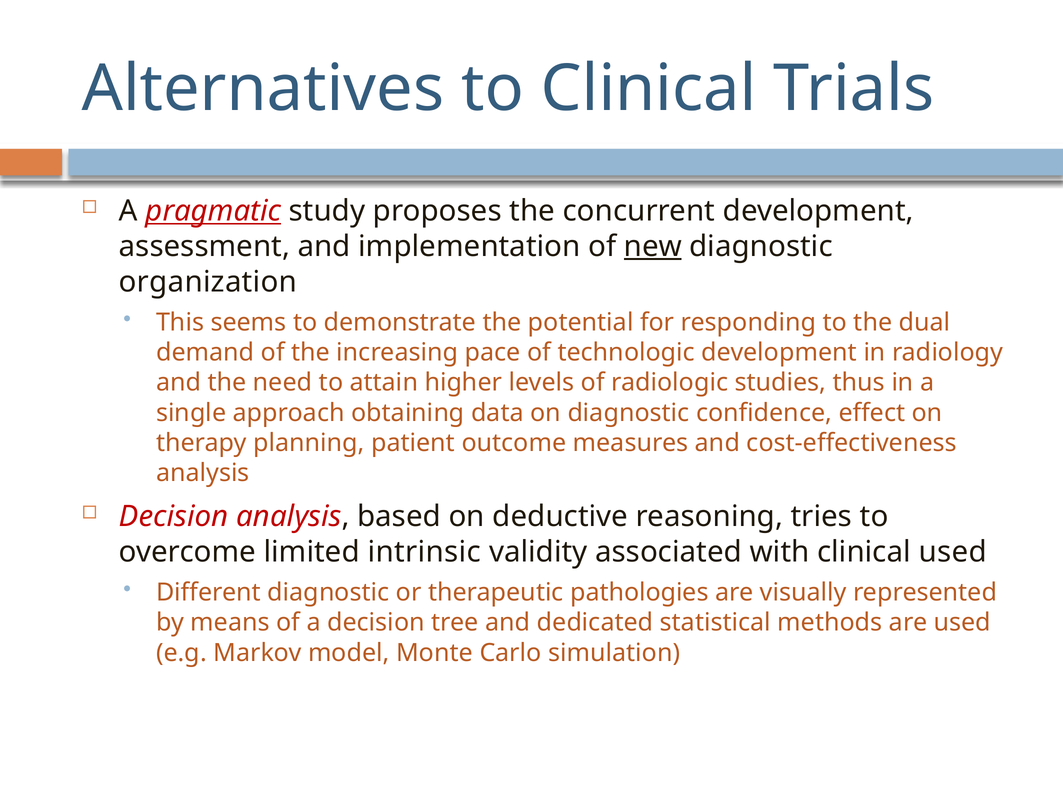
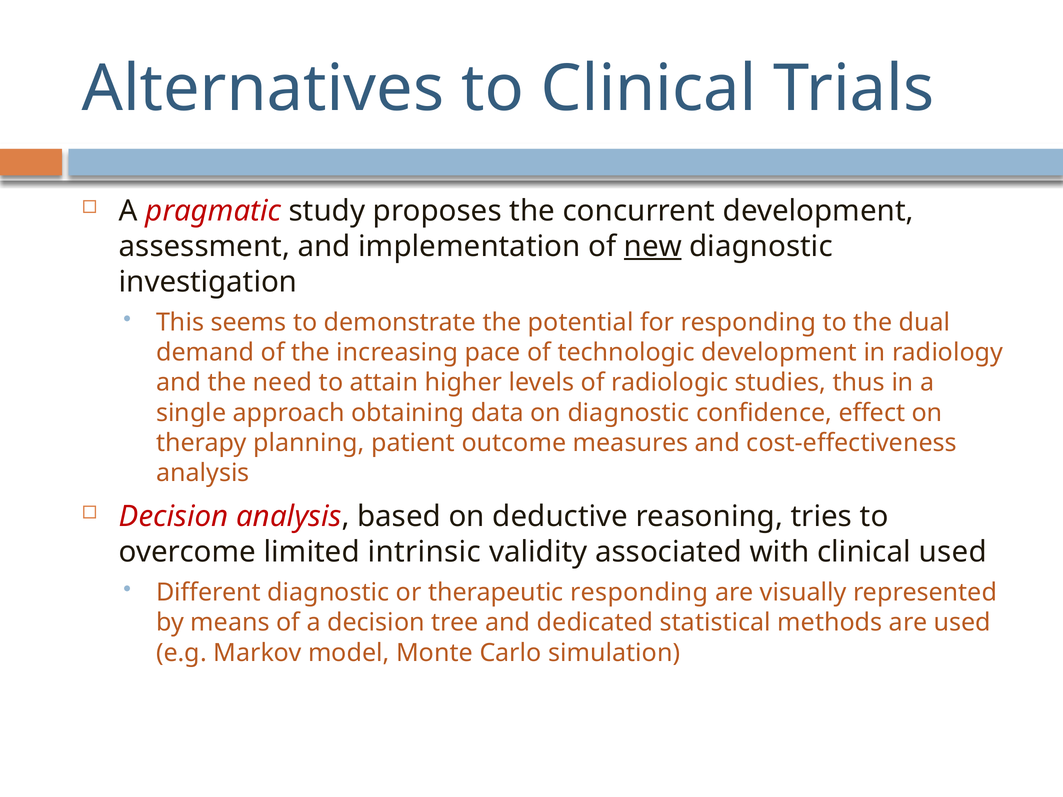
pragmatic underline: present -> none
organization: organization -> investigation
therapeutic pathologies: pathologies -> responding
